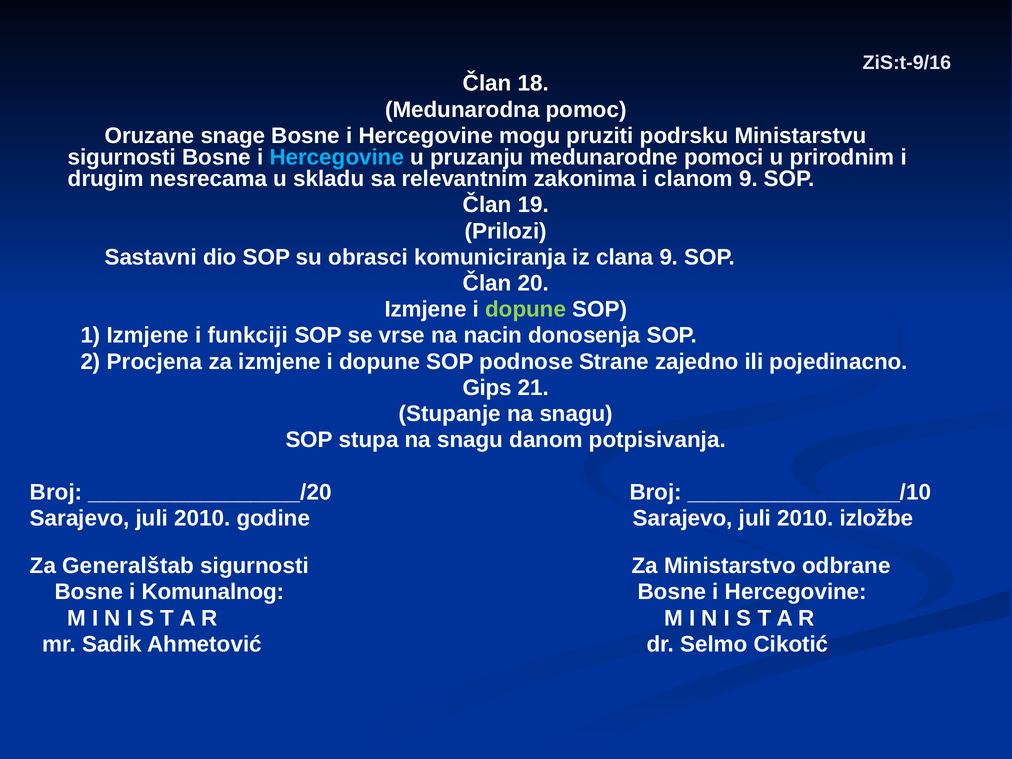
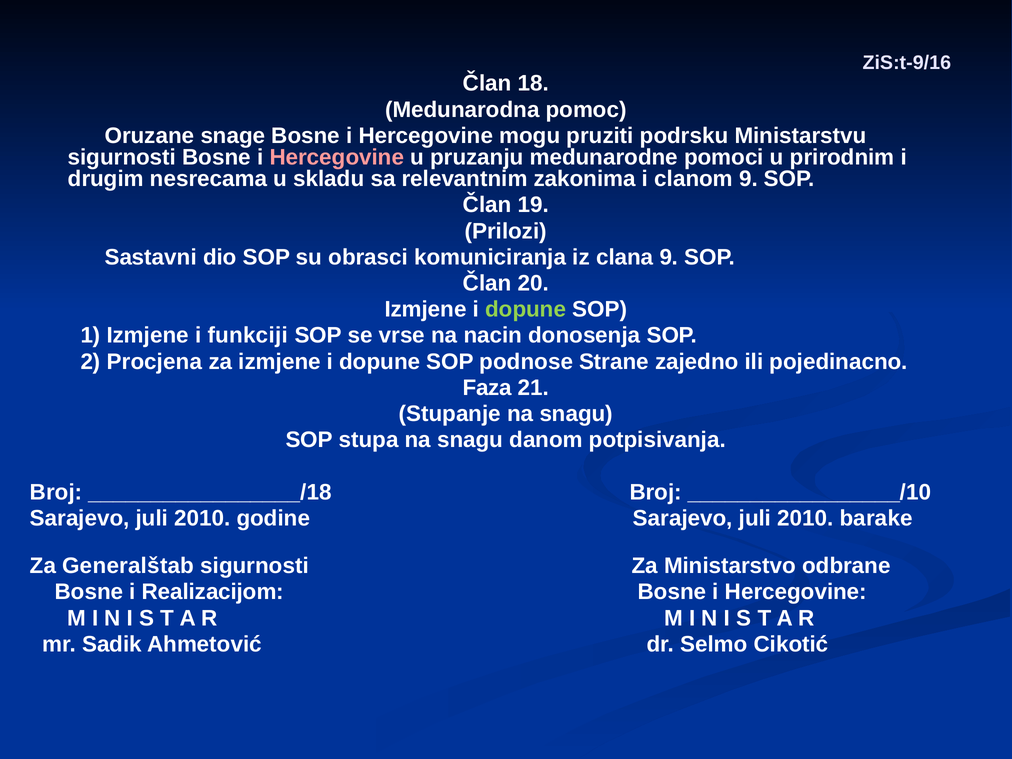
Hercegovine at (337, 157) colour: light blue -> pink
Gips: Gips -> Faza
_________________/20: _________________/20 -> _________________/18
izložbe: izložbe -> barake
Komunalnog: Komunalnog -> Realizacijom
